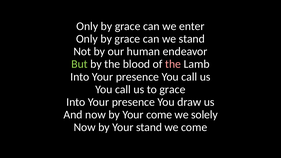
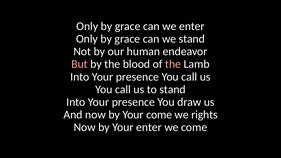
But colour: light green -> pink
to grace: grace -> stand
solely: solely -> rights
Your stand: stand -> enter
